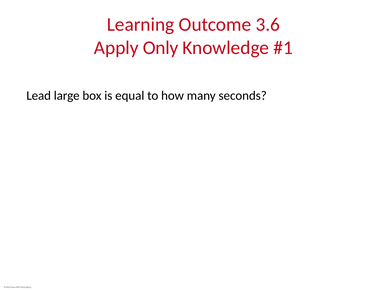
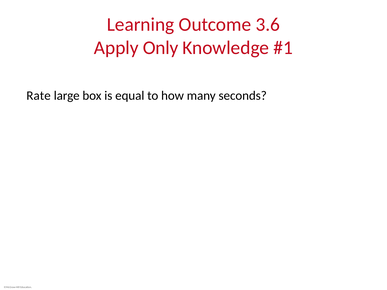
Lead: Lead -> Rate
